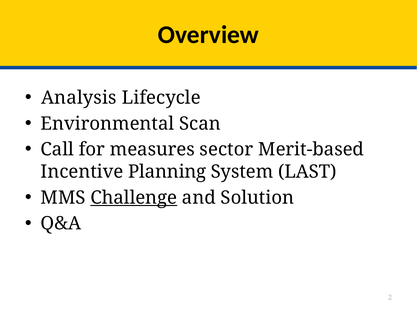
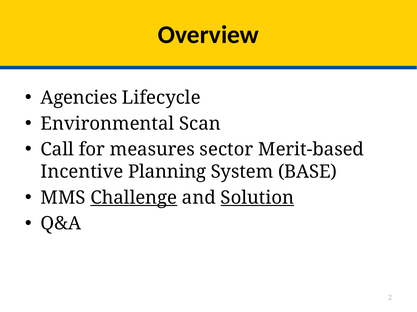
Analysis: Analysis -> Agencies
LAST: LAST -> BASE
Solution underline: none -> present
